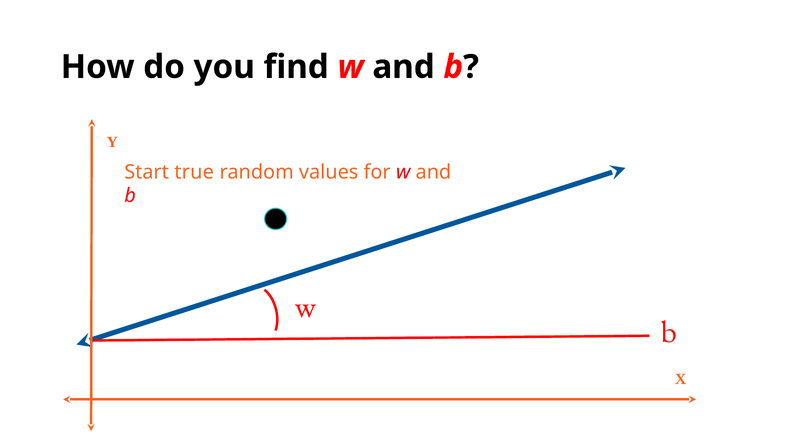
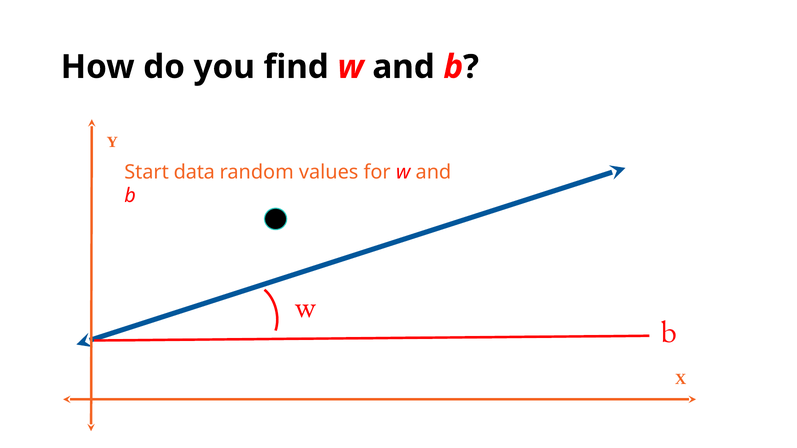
true: true -> data
